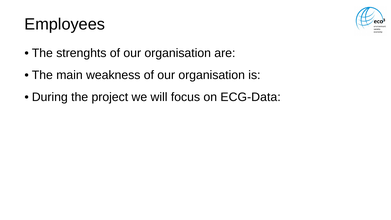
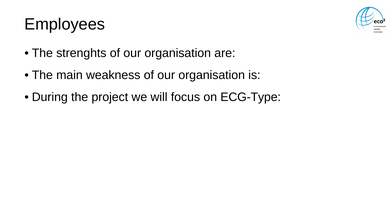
ECG-Data: ECG-Data -> ECG-Type
